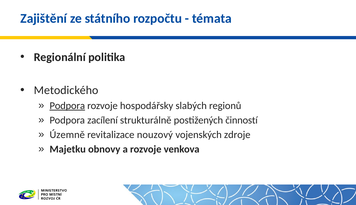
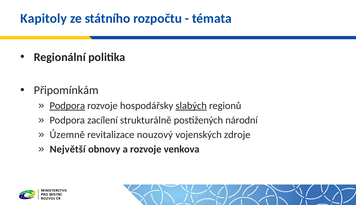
Zajištění: Zajištění -> Kapitoly
Metodického: Metodického -> Připomínkám
slabých underline: none -> present
činností: činností -> národní
Majetku: Majetku -> Největší
